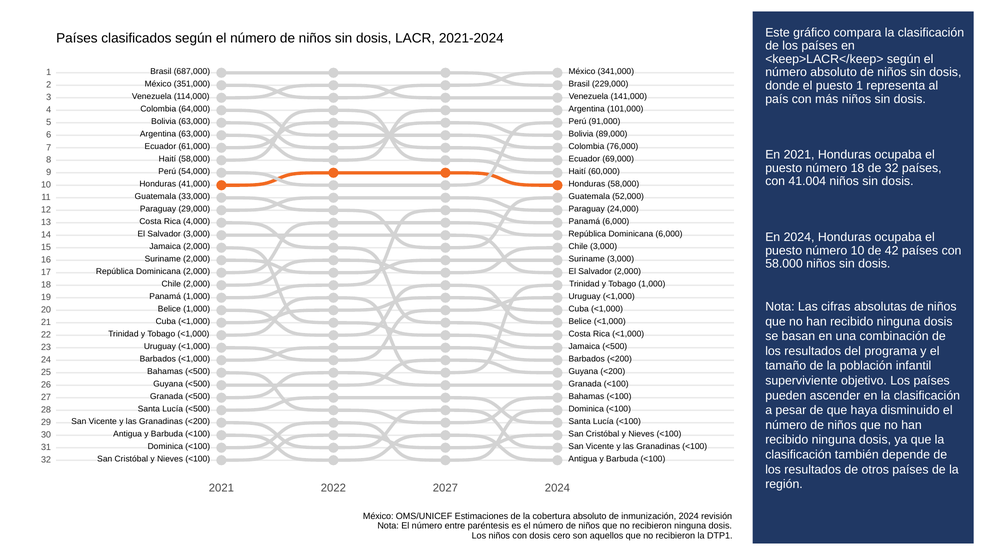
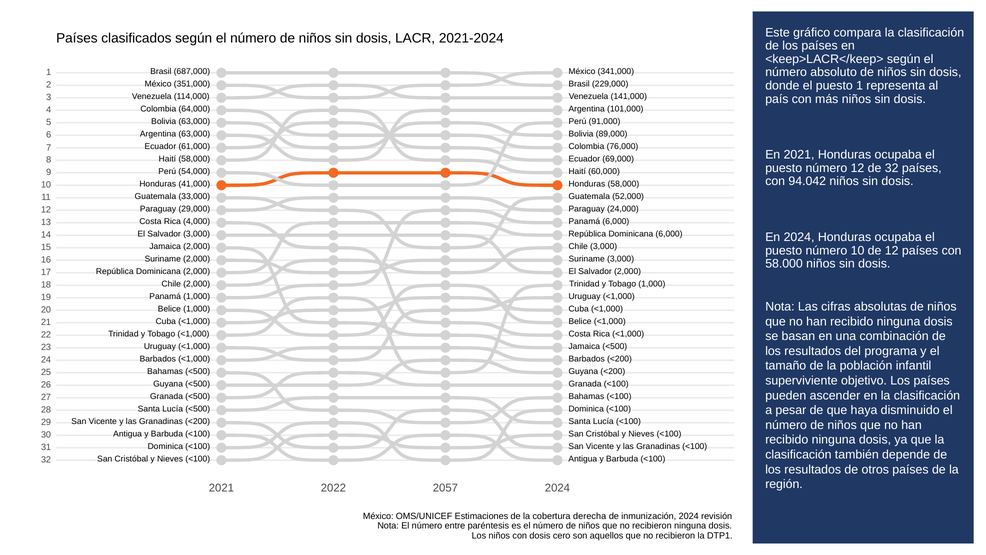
número 18: 18 -> 12
41.004: 41.004 -> 94.042
de 42: 42 -> 12
2027: 2027 -> 2057
cobertura absoluto: absoluto -> derecha
